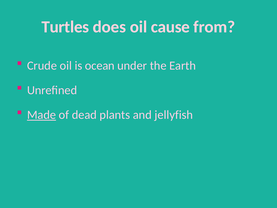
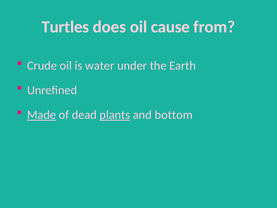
ocean: ocean -> water
plants underline: none -> present
jellyfish: jellyfish -> bottom
